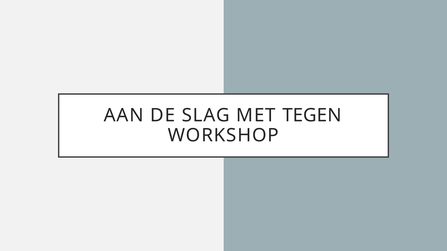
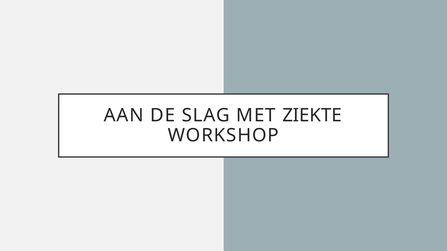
TEGEN: TEGEN -> ZIEKTE
